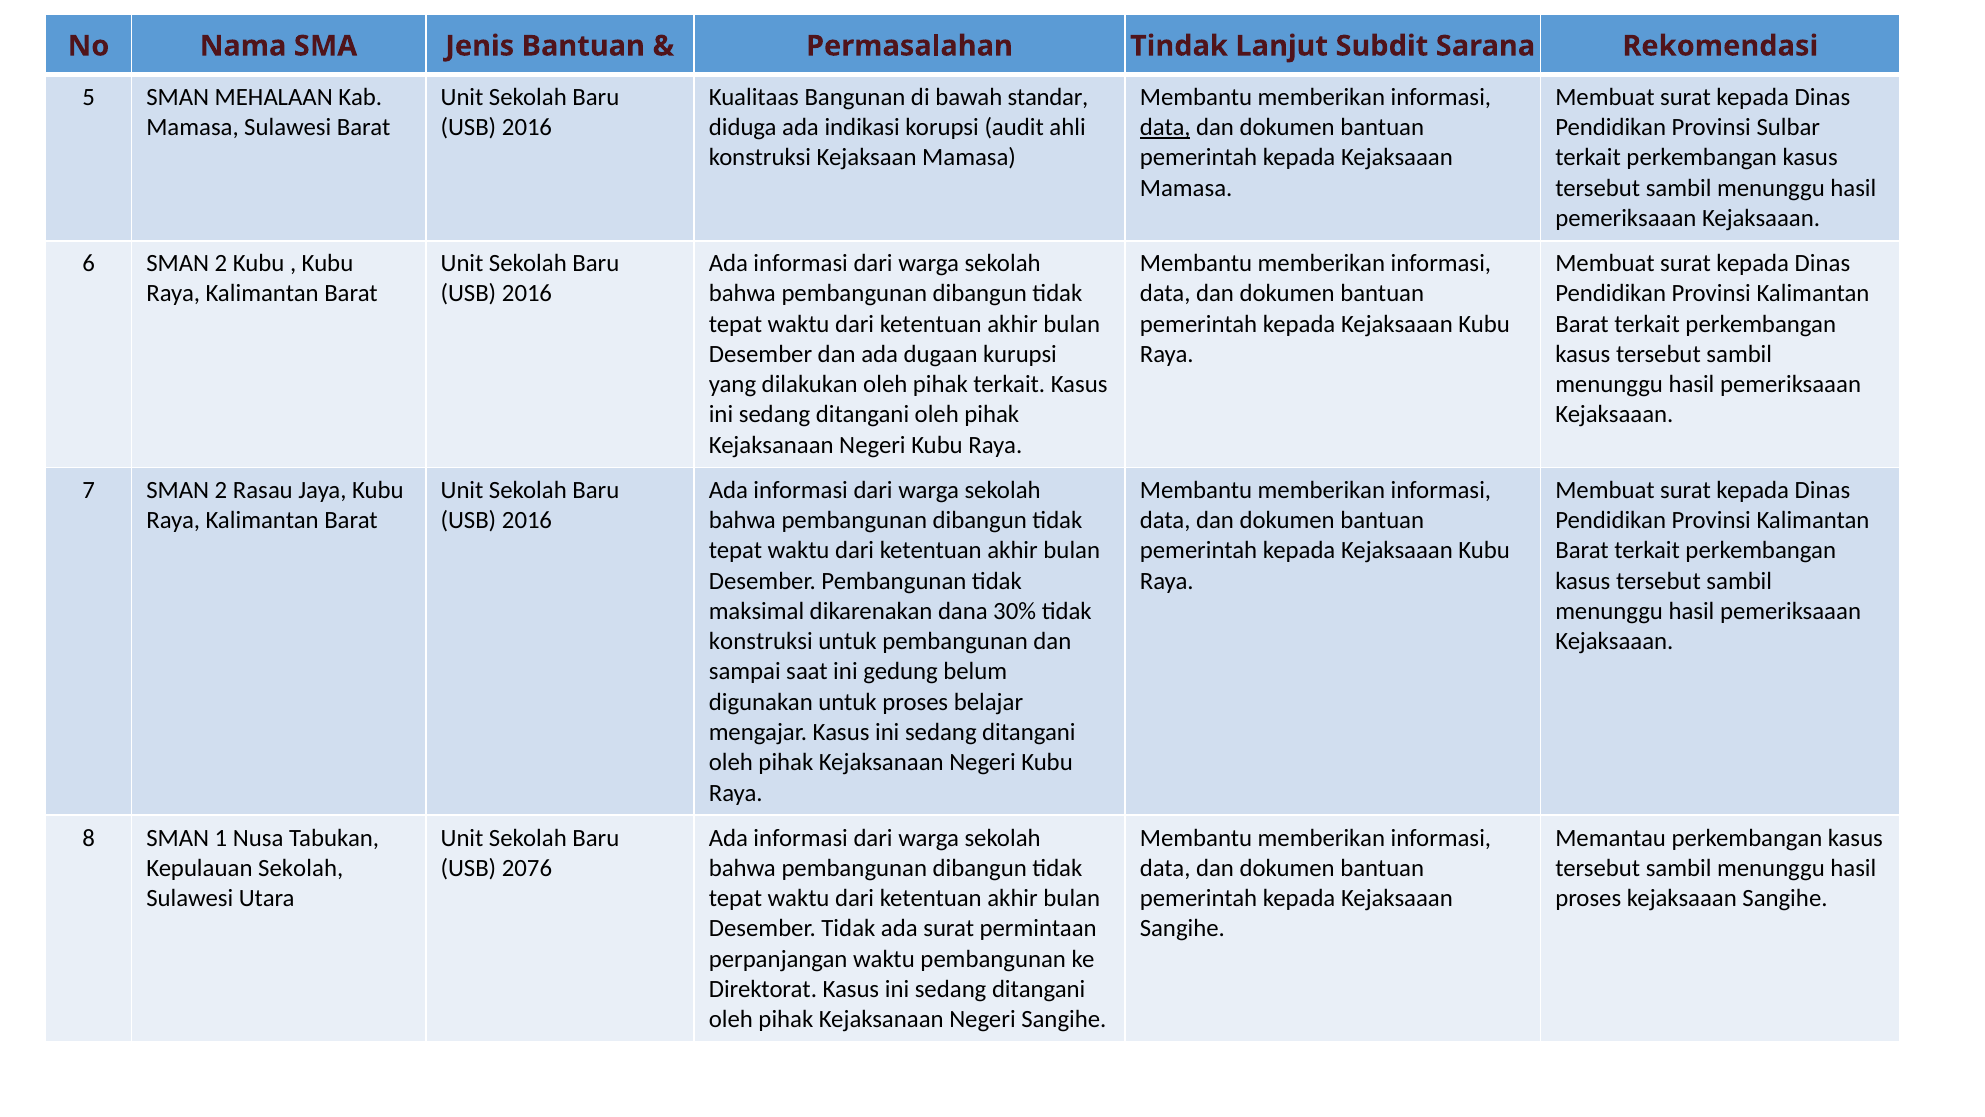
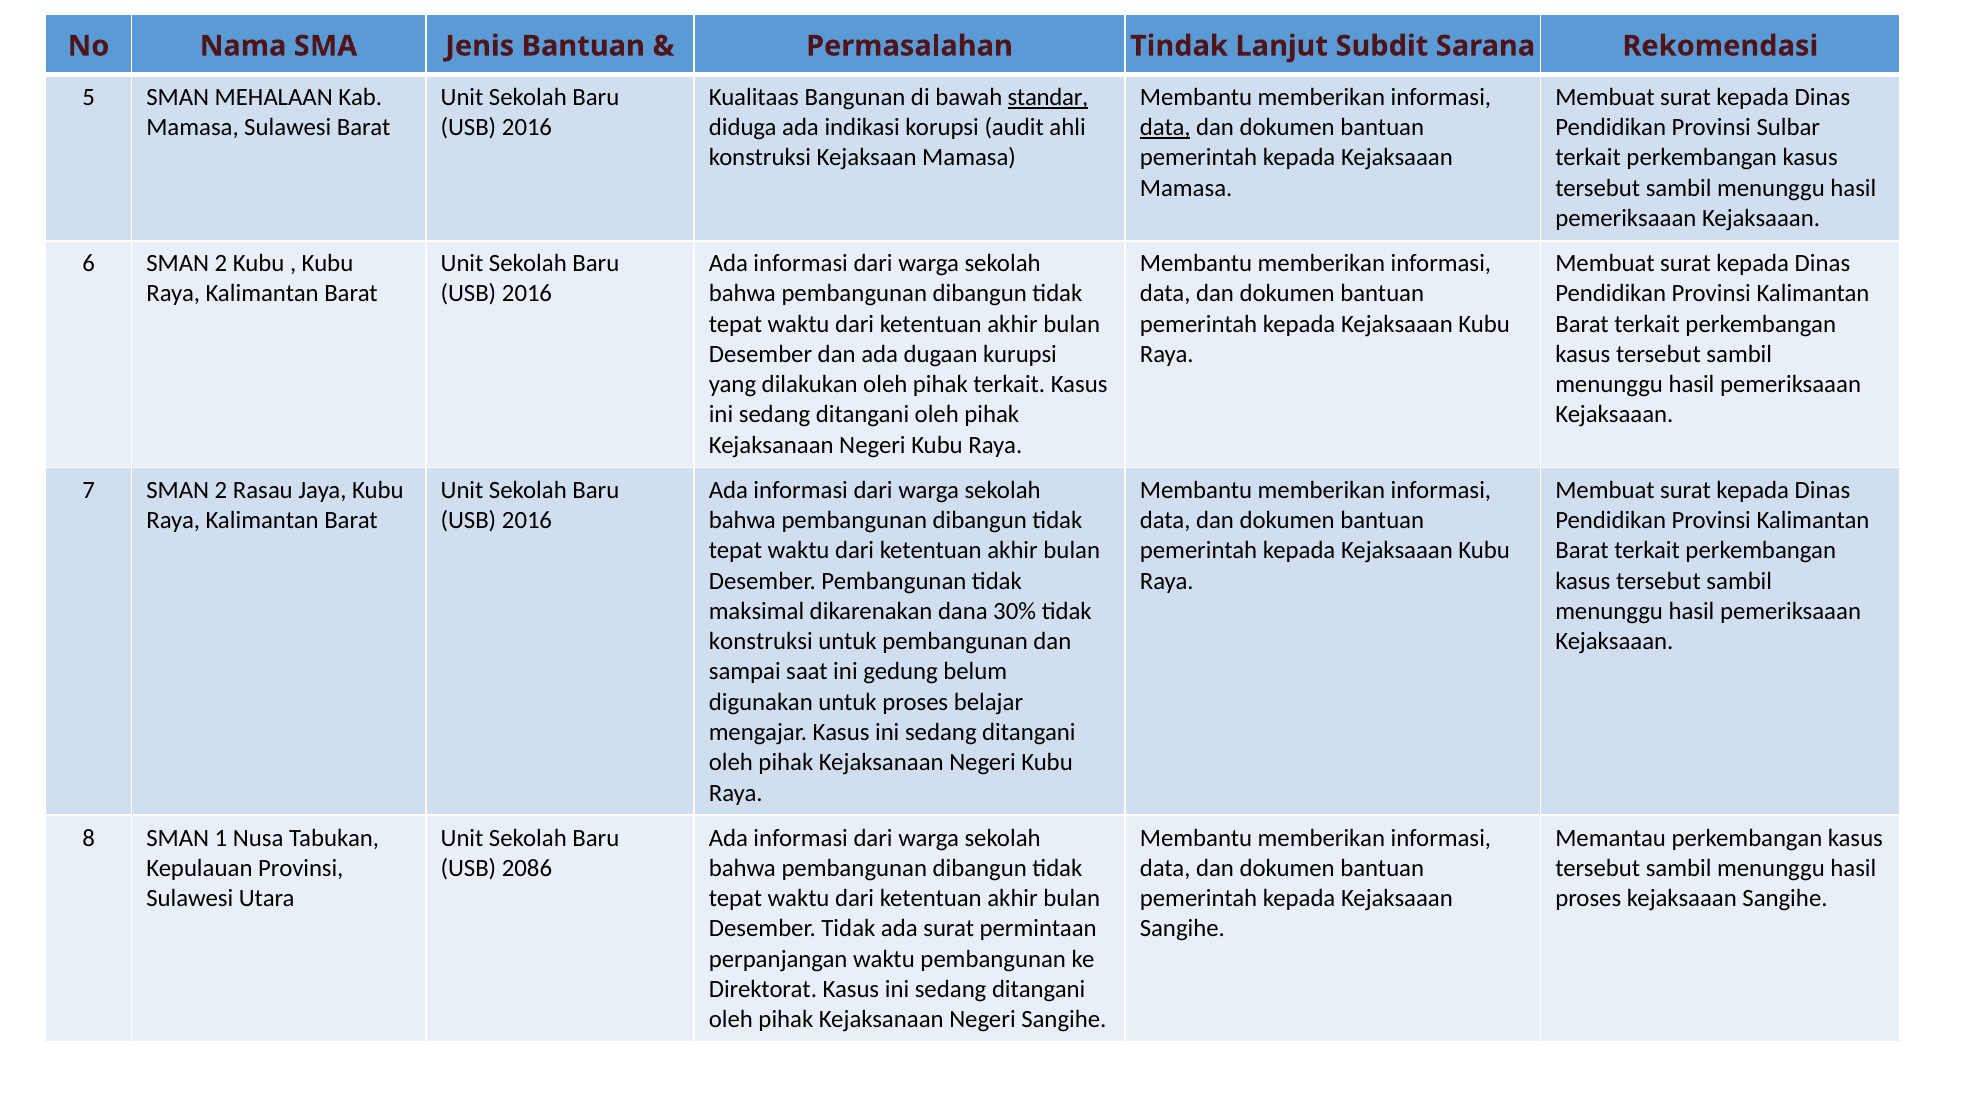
standar underline: none -> present
Kepulauan Sekolah: Sekolah -> Provinsi
2076: 2076 -> 2086
